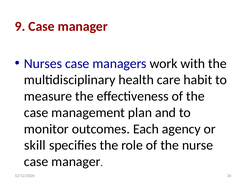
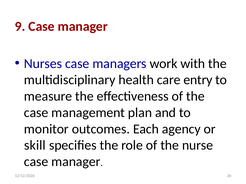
habit: habit -> entry
